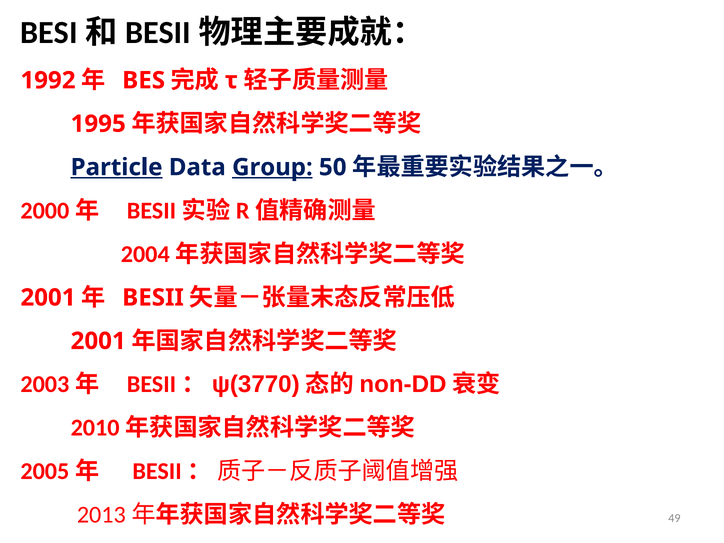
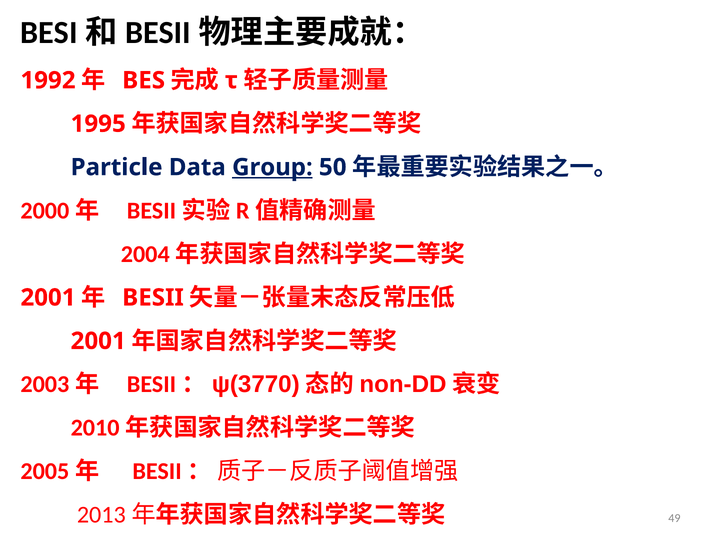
Particle underline: present -> none
